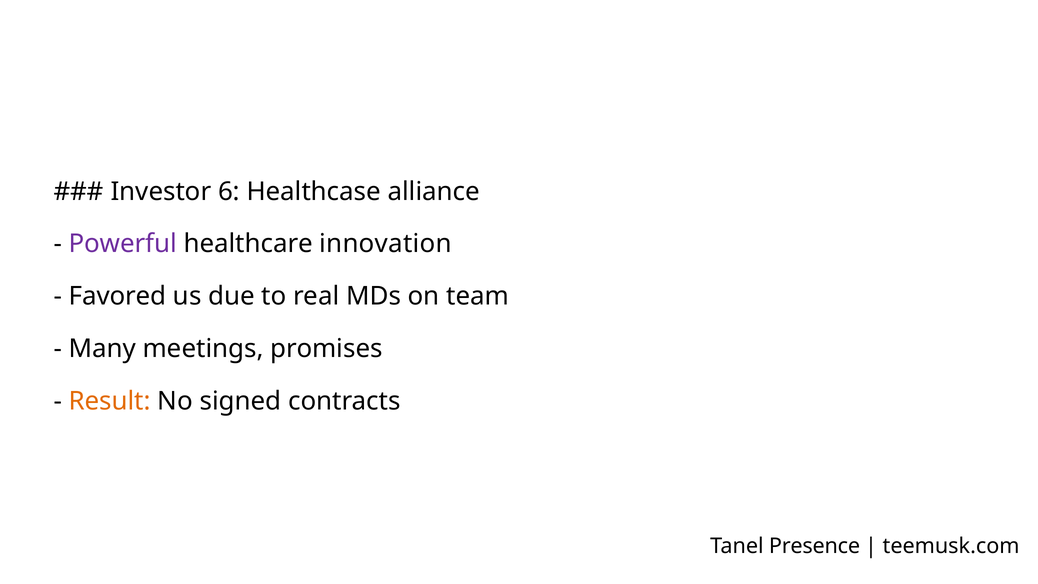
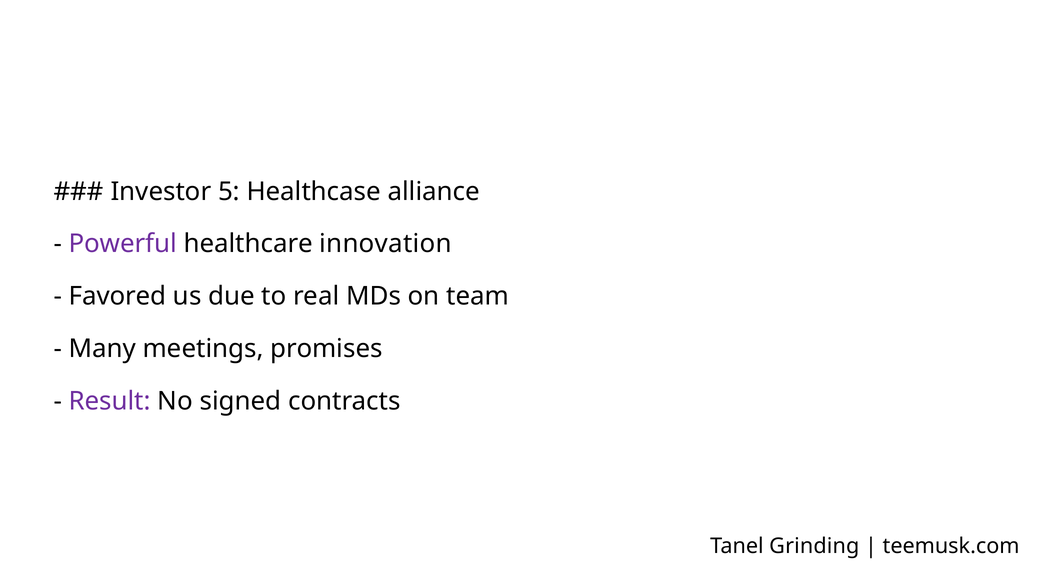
6: 6 -> 5
Result colour: orange -> purple
Presence: Presence -> Grinding
